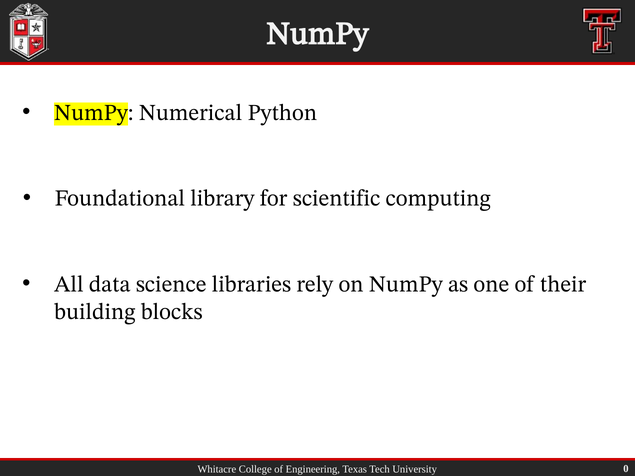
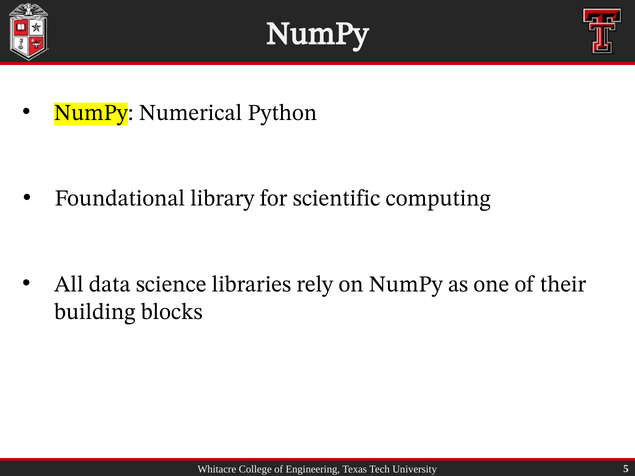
0: 0 -> 5
